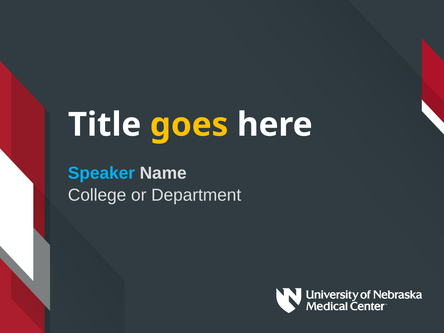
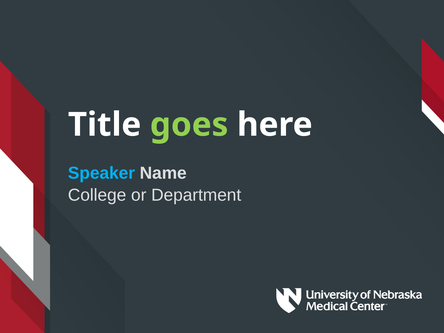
goes colour: yellow -> light green
